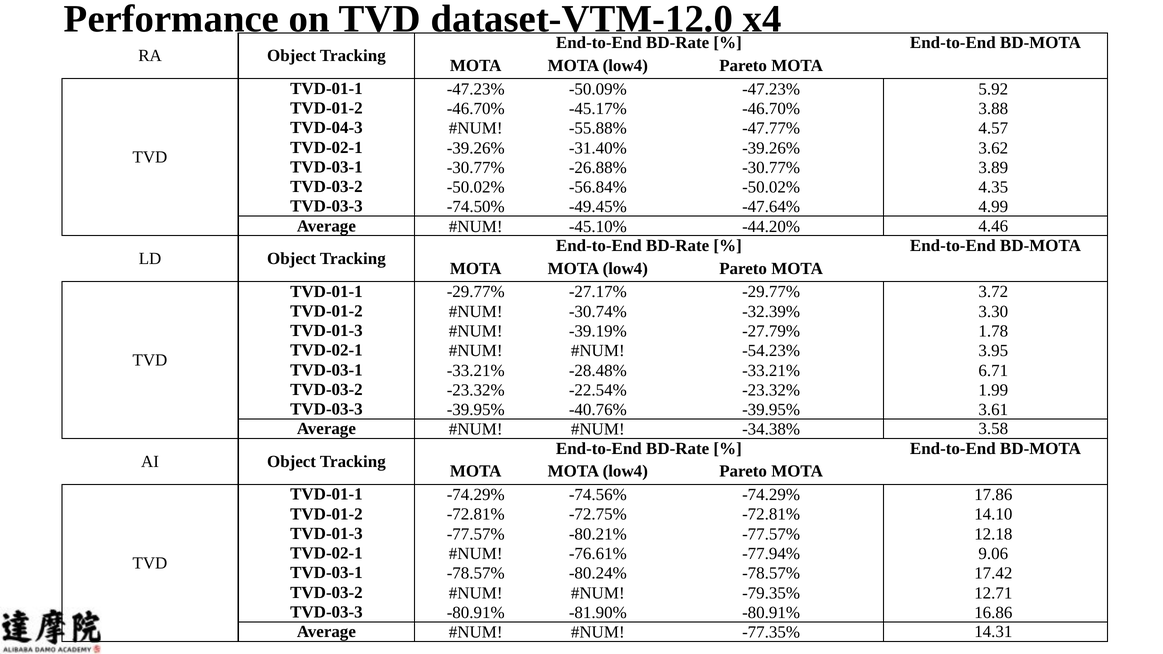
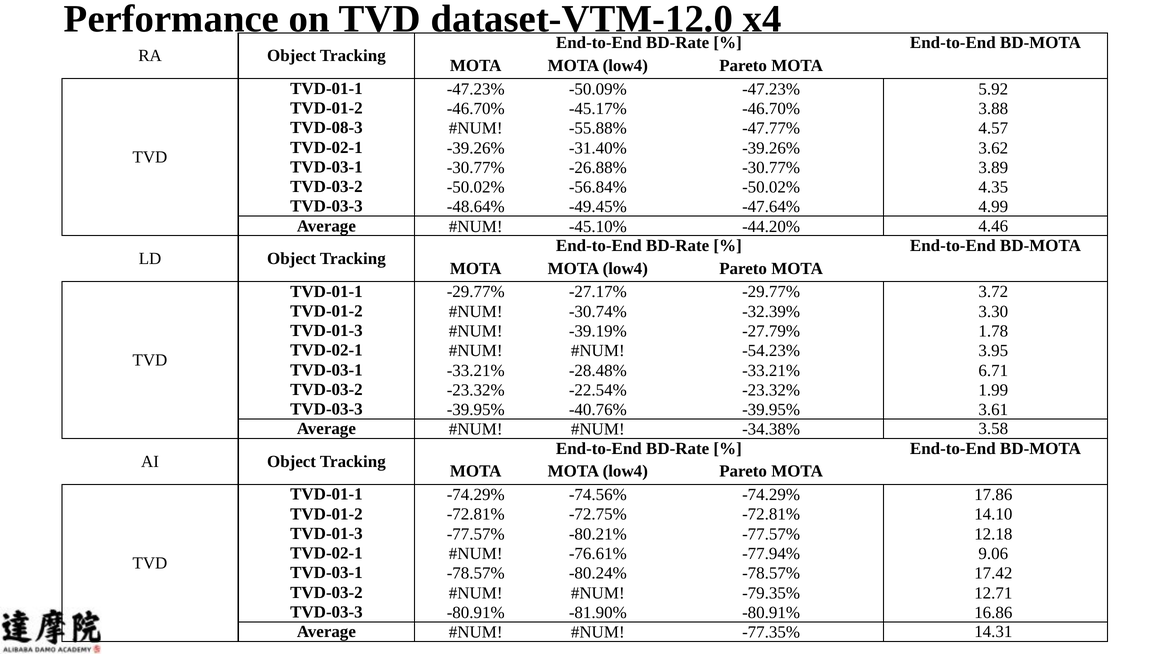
TVD-04-3: TVD-04-3 -> TVD-08-3
-74.50%: -74.50% -> -48.64%
